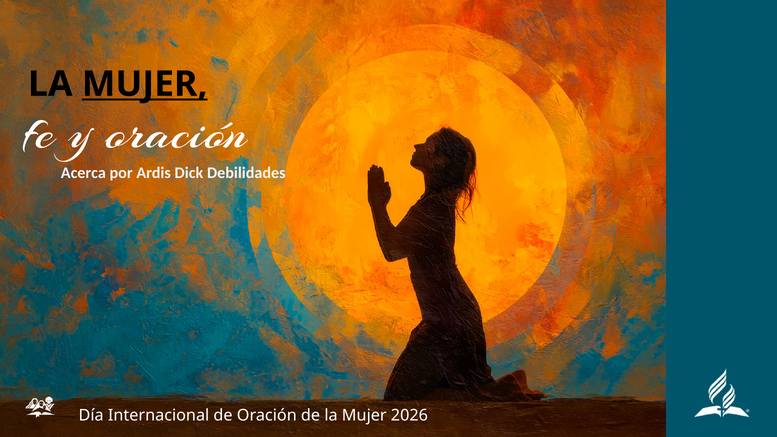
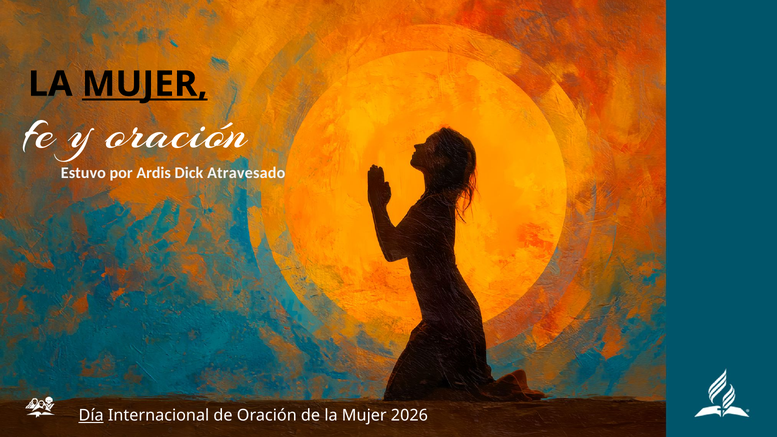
Acerca: Acerca -> Estuvo
Debilidades: Debilidades -> Atravesado
Día underline: none -> present
